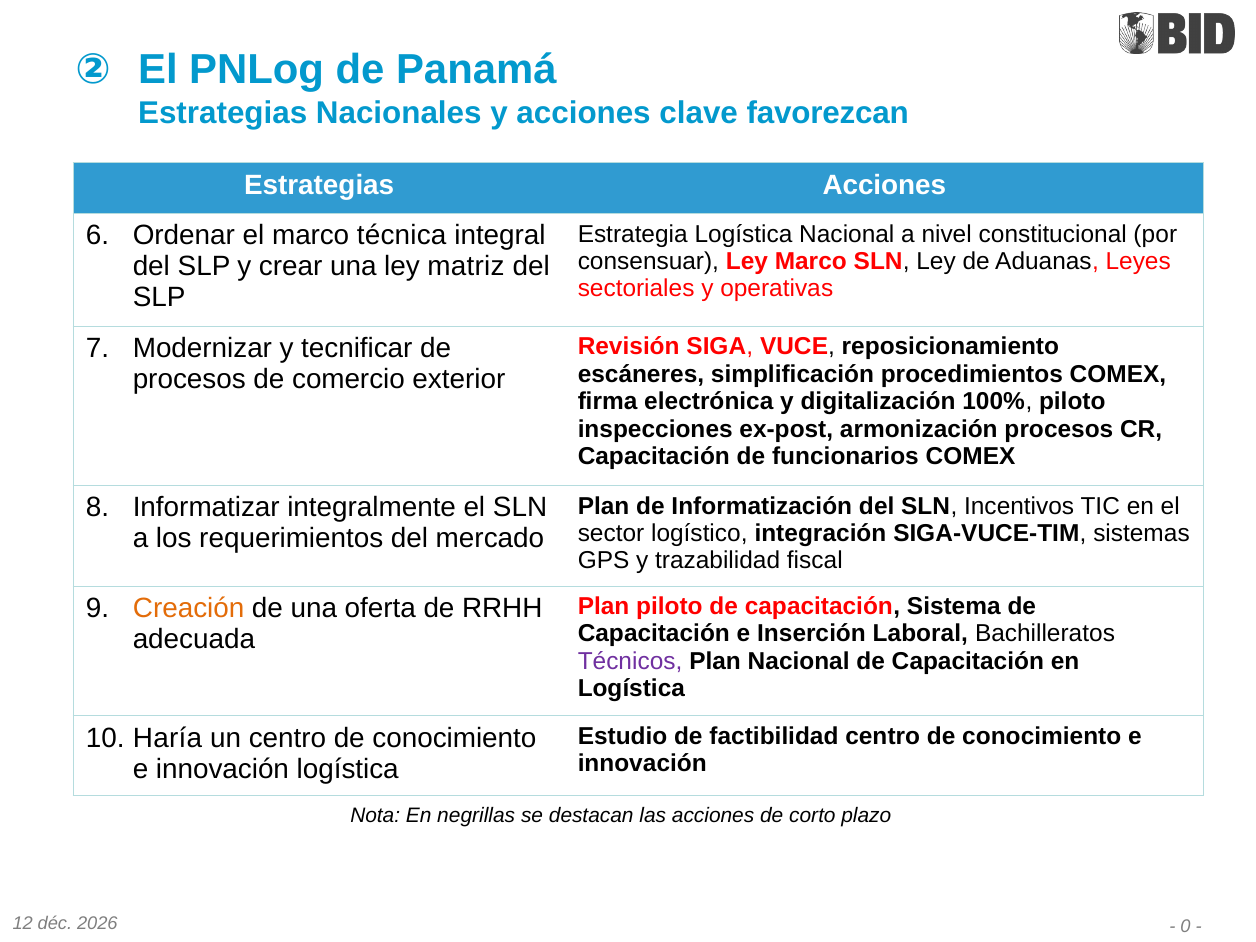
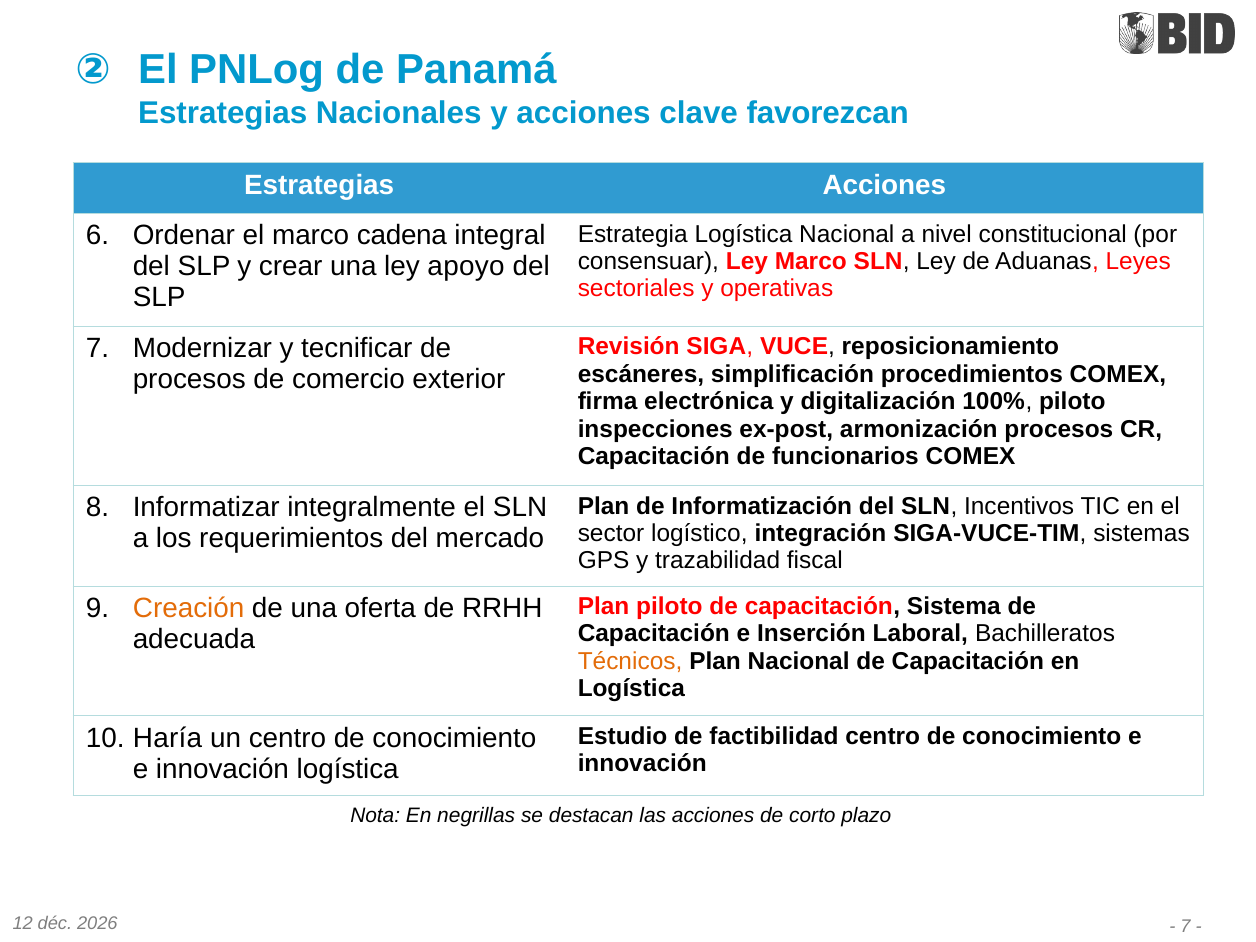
técnica: técnica -> cadena
matriz: matriz -> apoyo
Técnicos colour: purple -> orange
0 at (1186, 927): 0 -> 7
